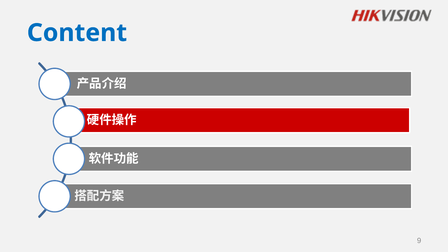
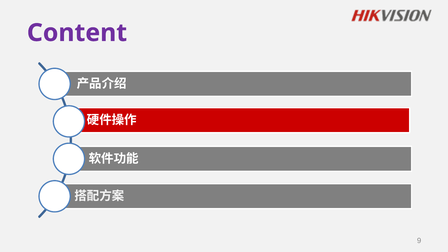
Content colour: blue -> purple
